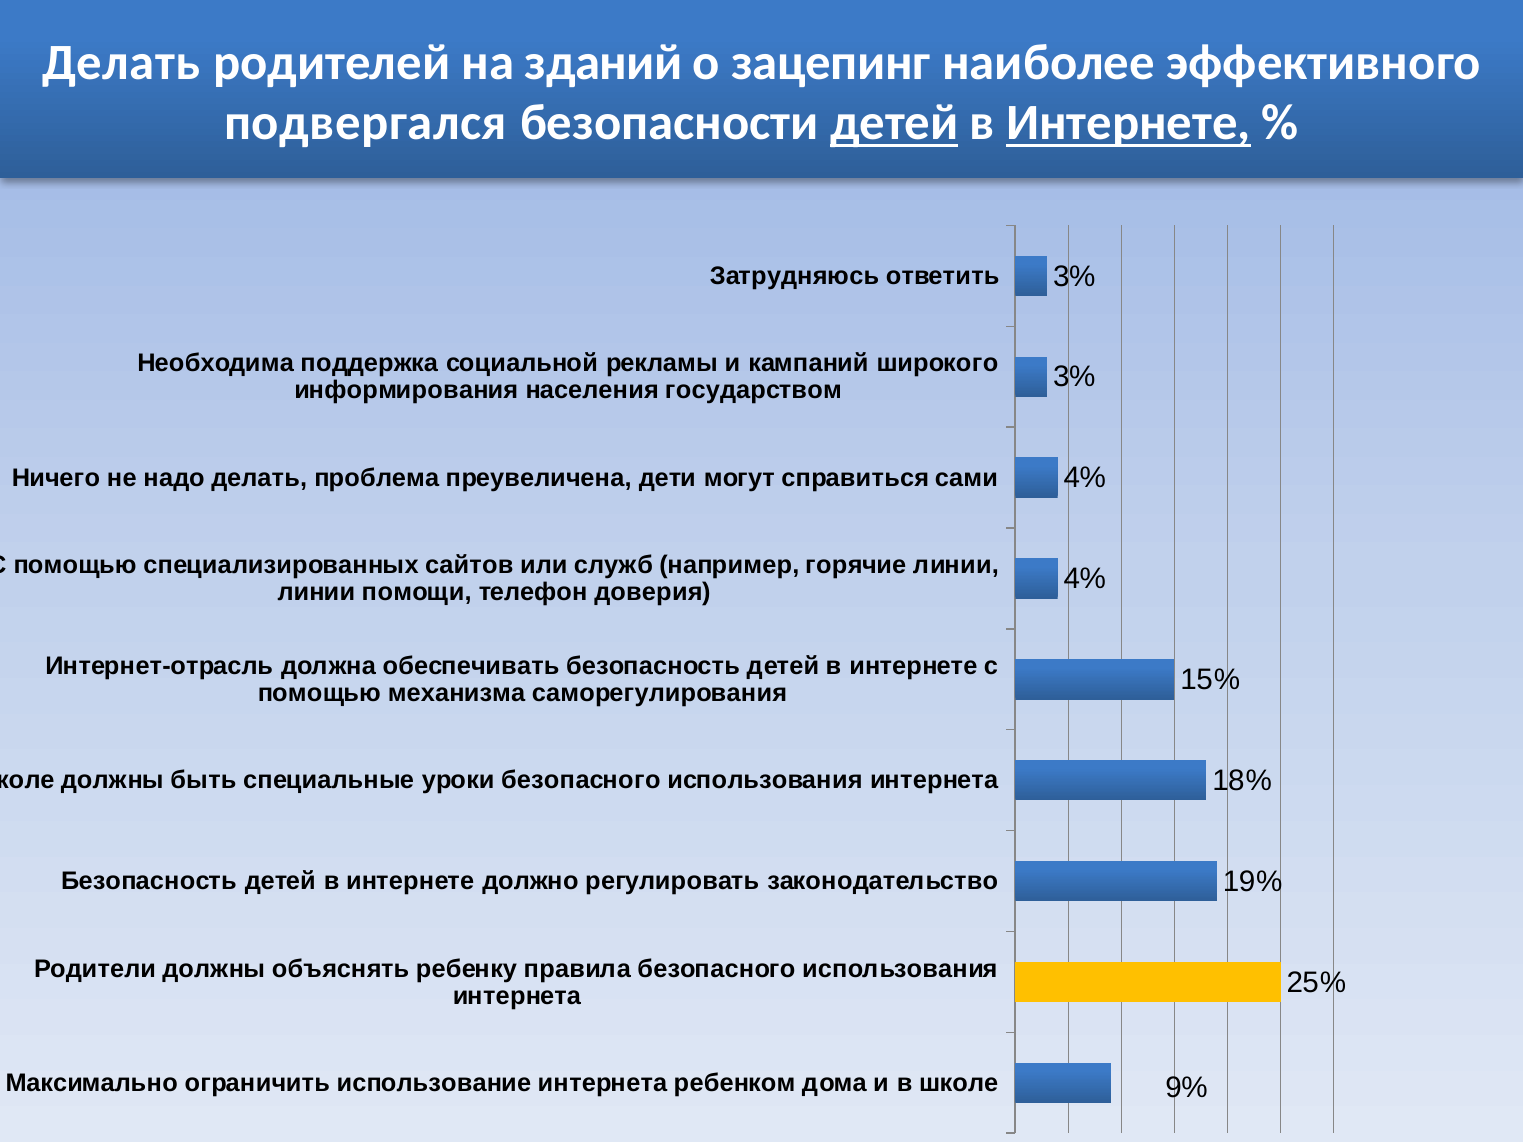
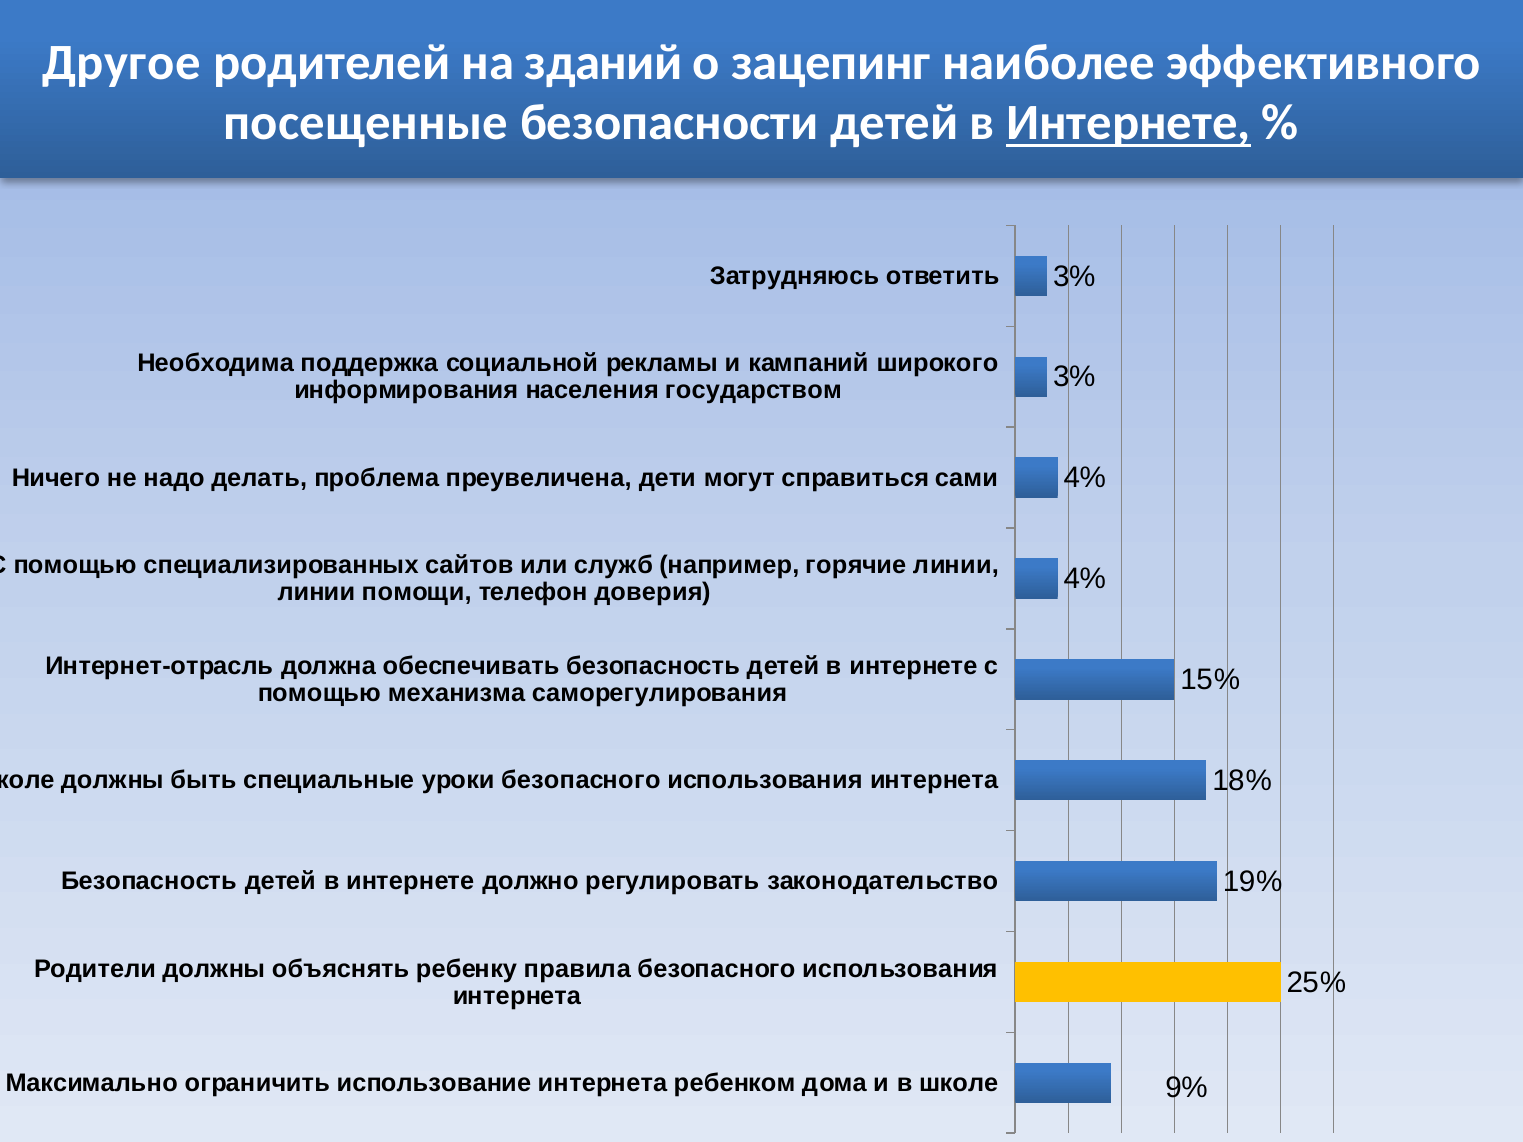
Делать at (121, 62): Делать -> Другое
подвергался: подвергался -> посещенные
детей at (894, 123) underline: present -> none
